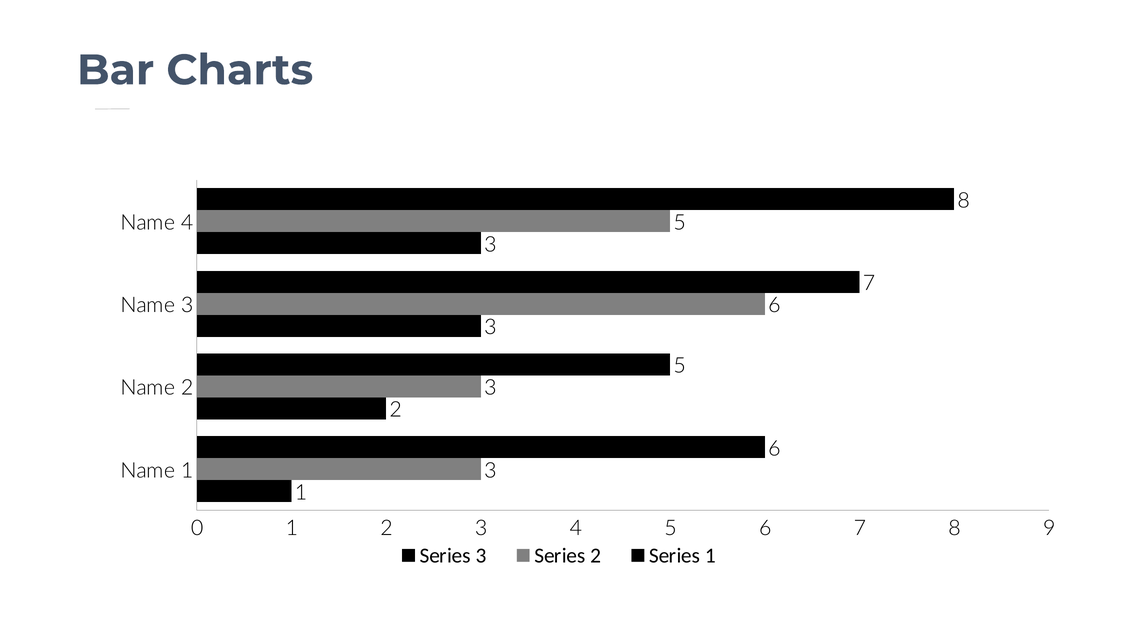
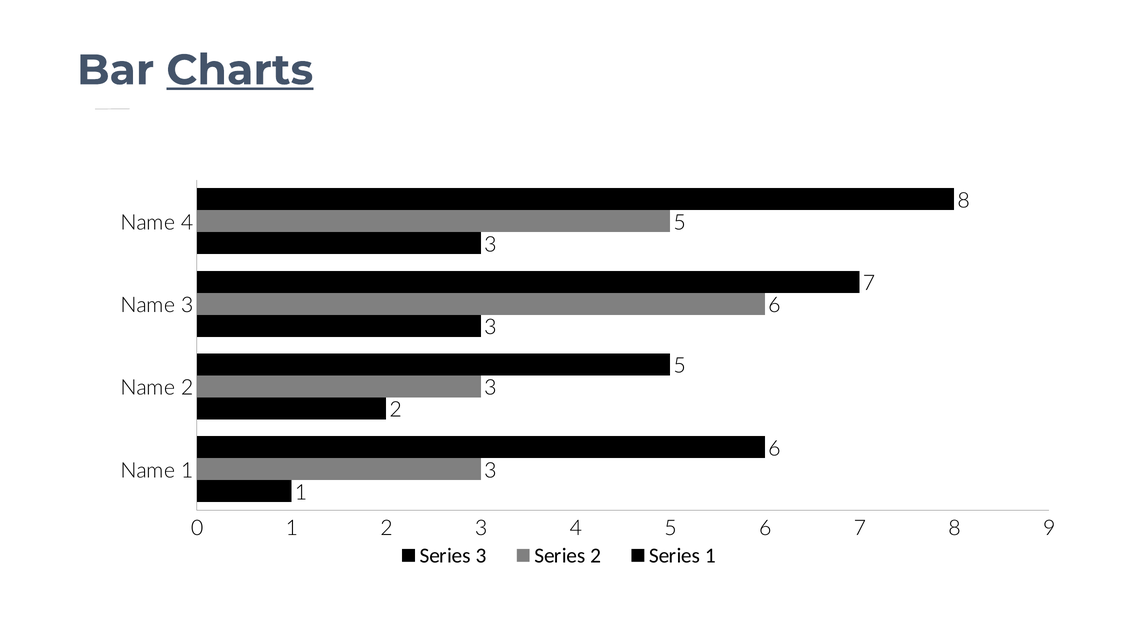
Charts underline: none -> present
